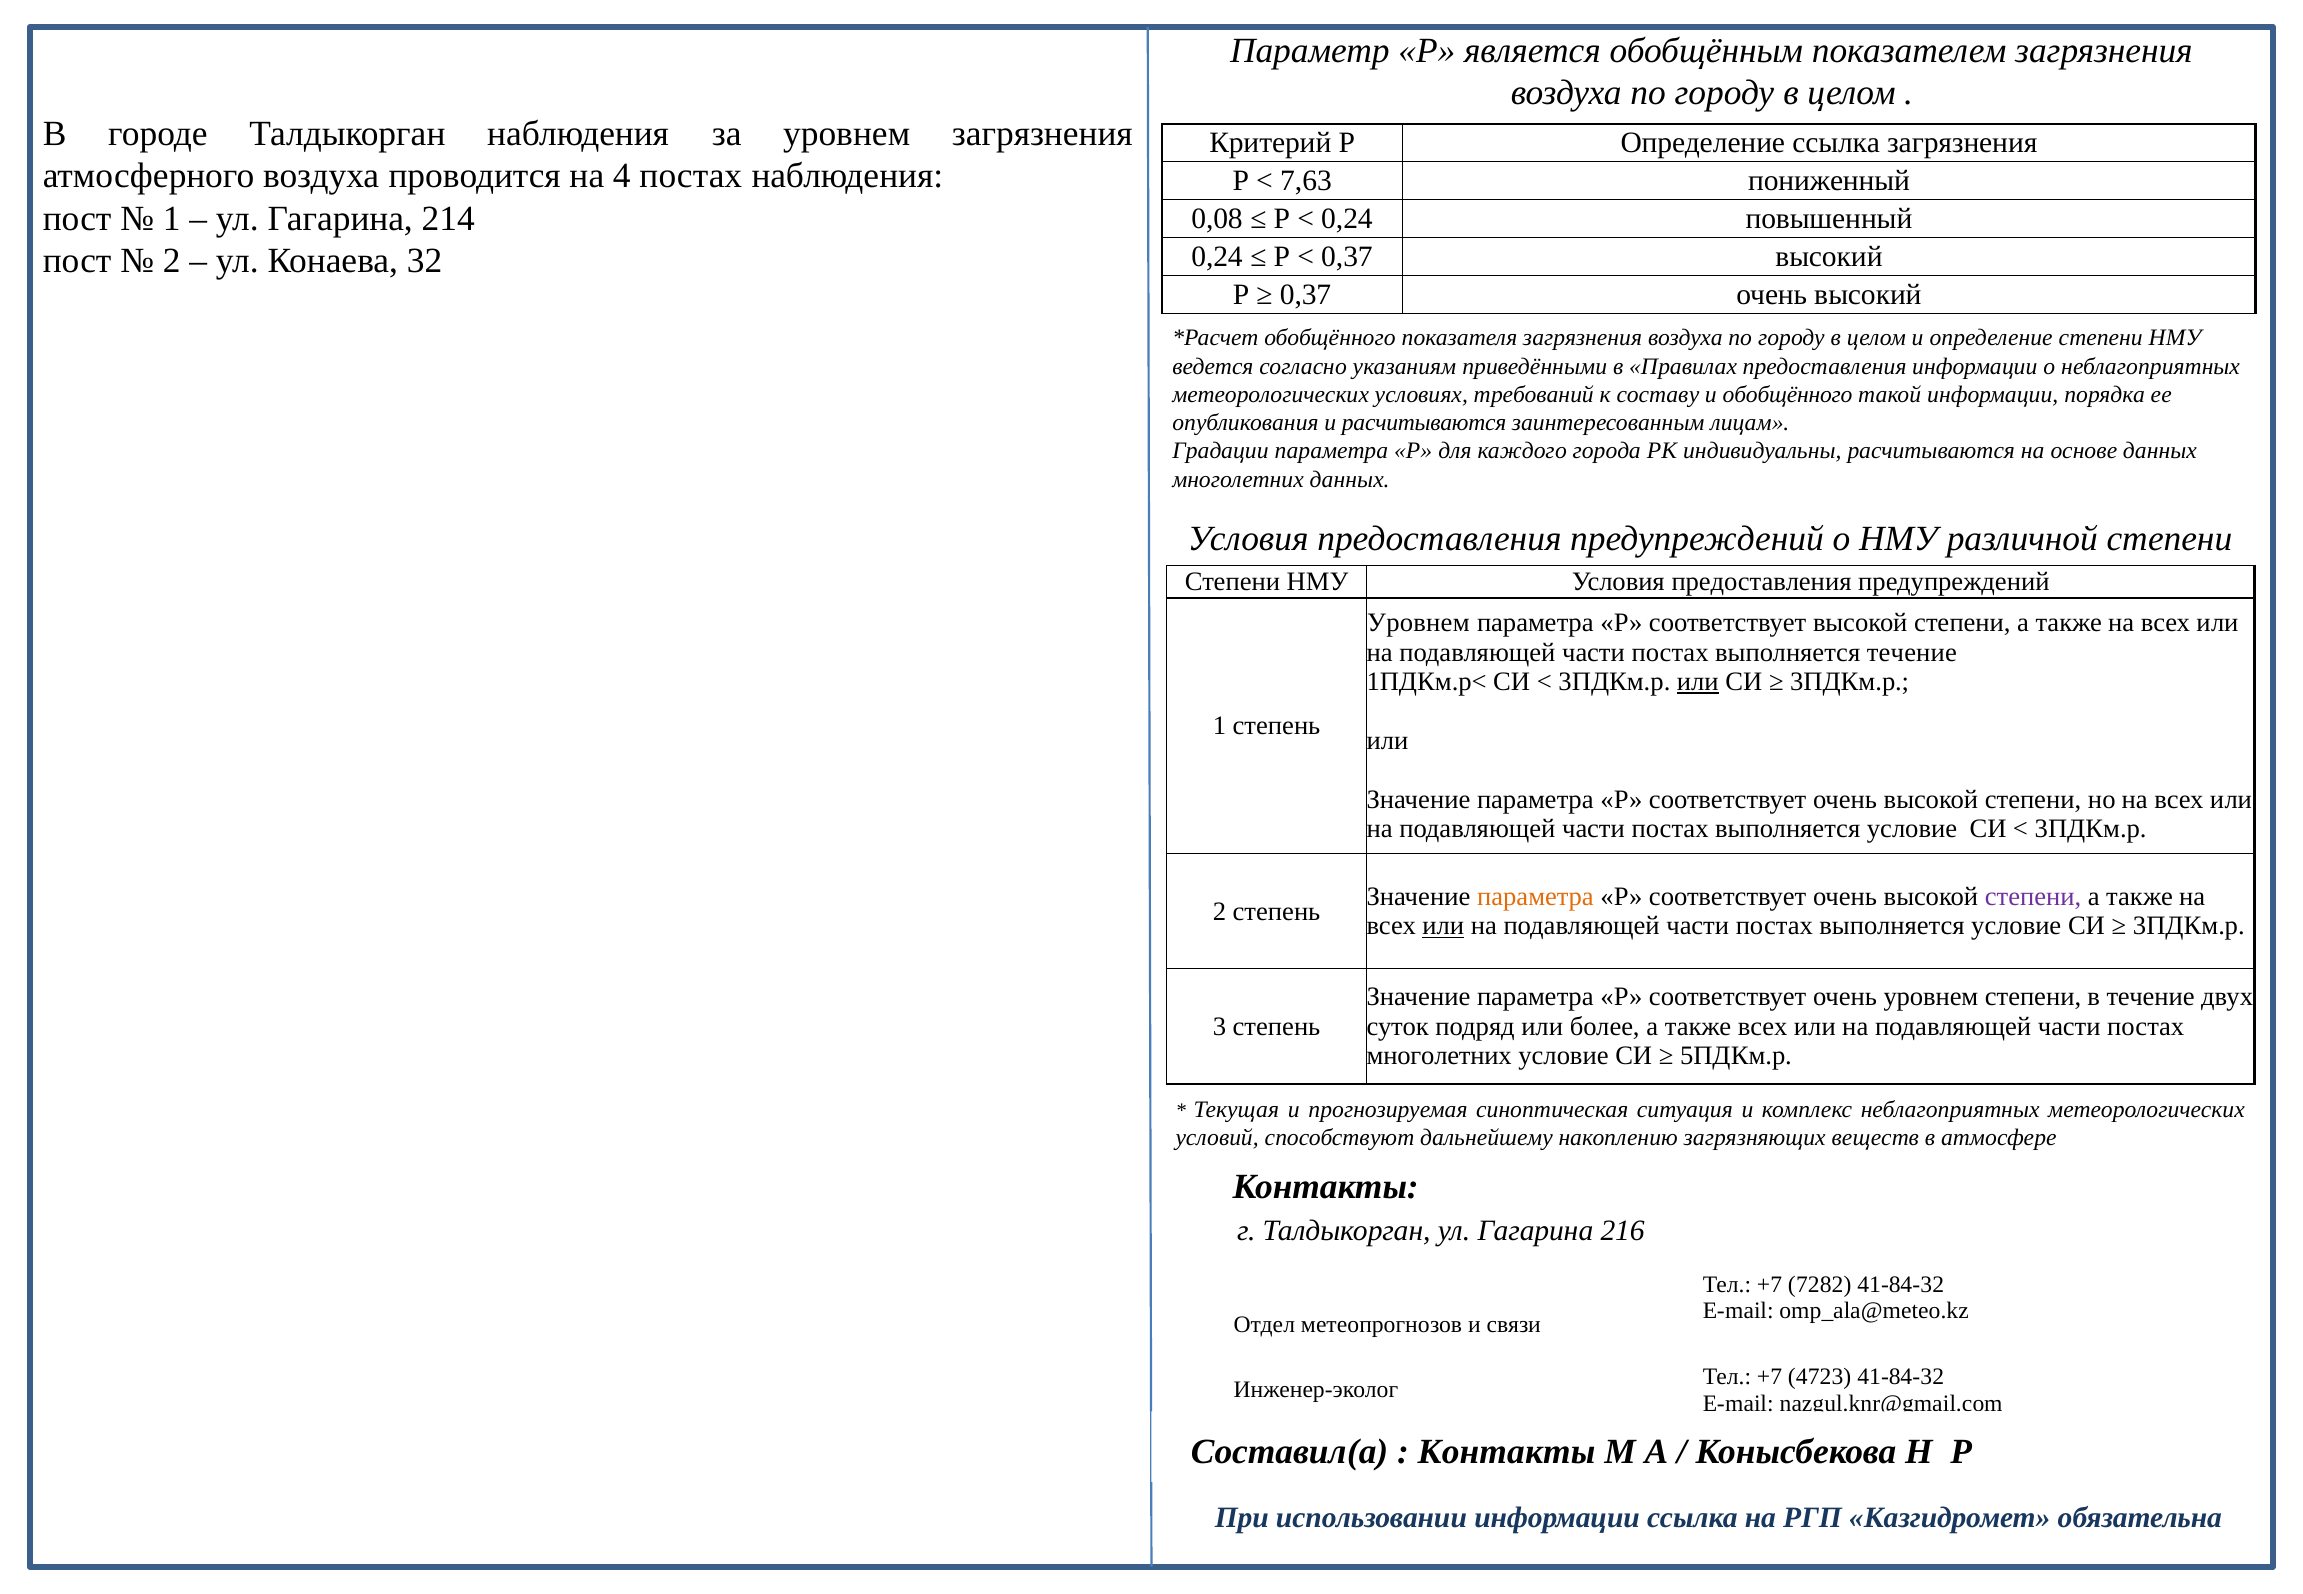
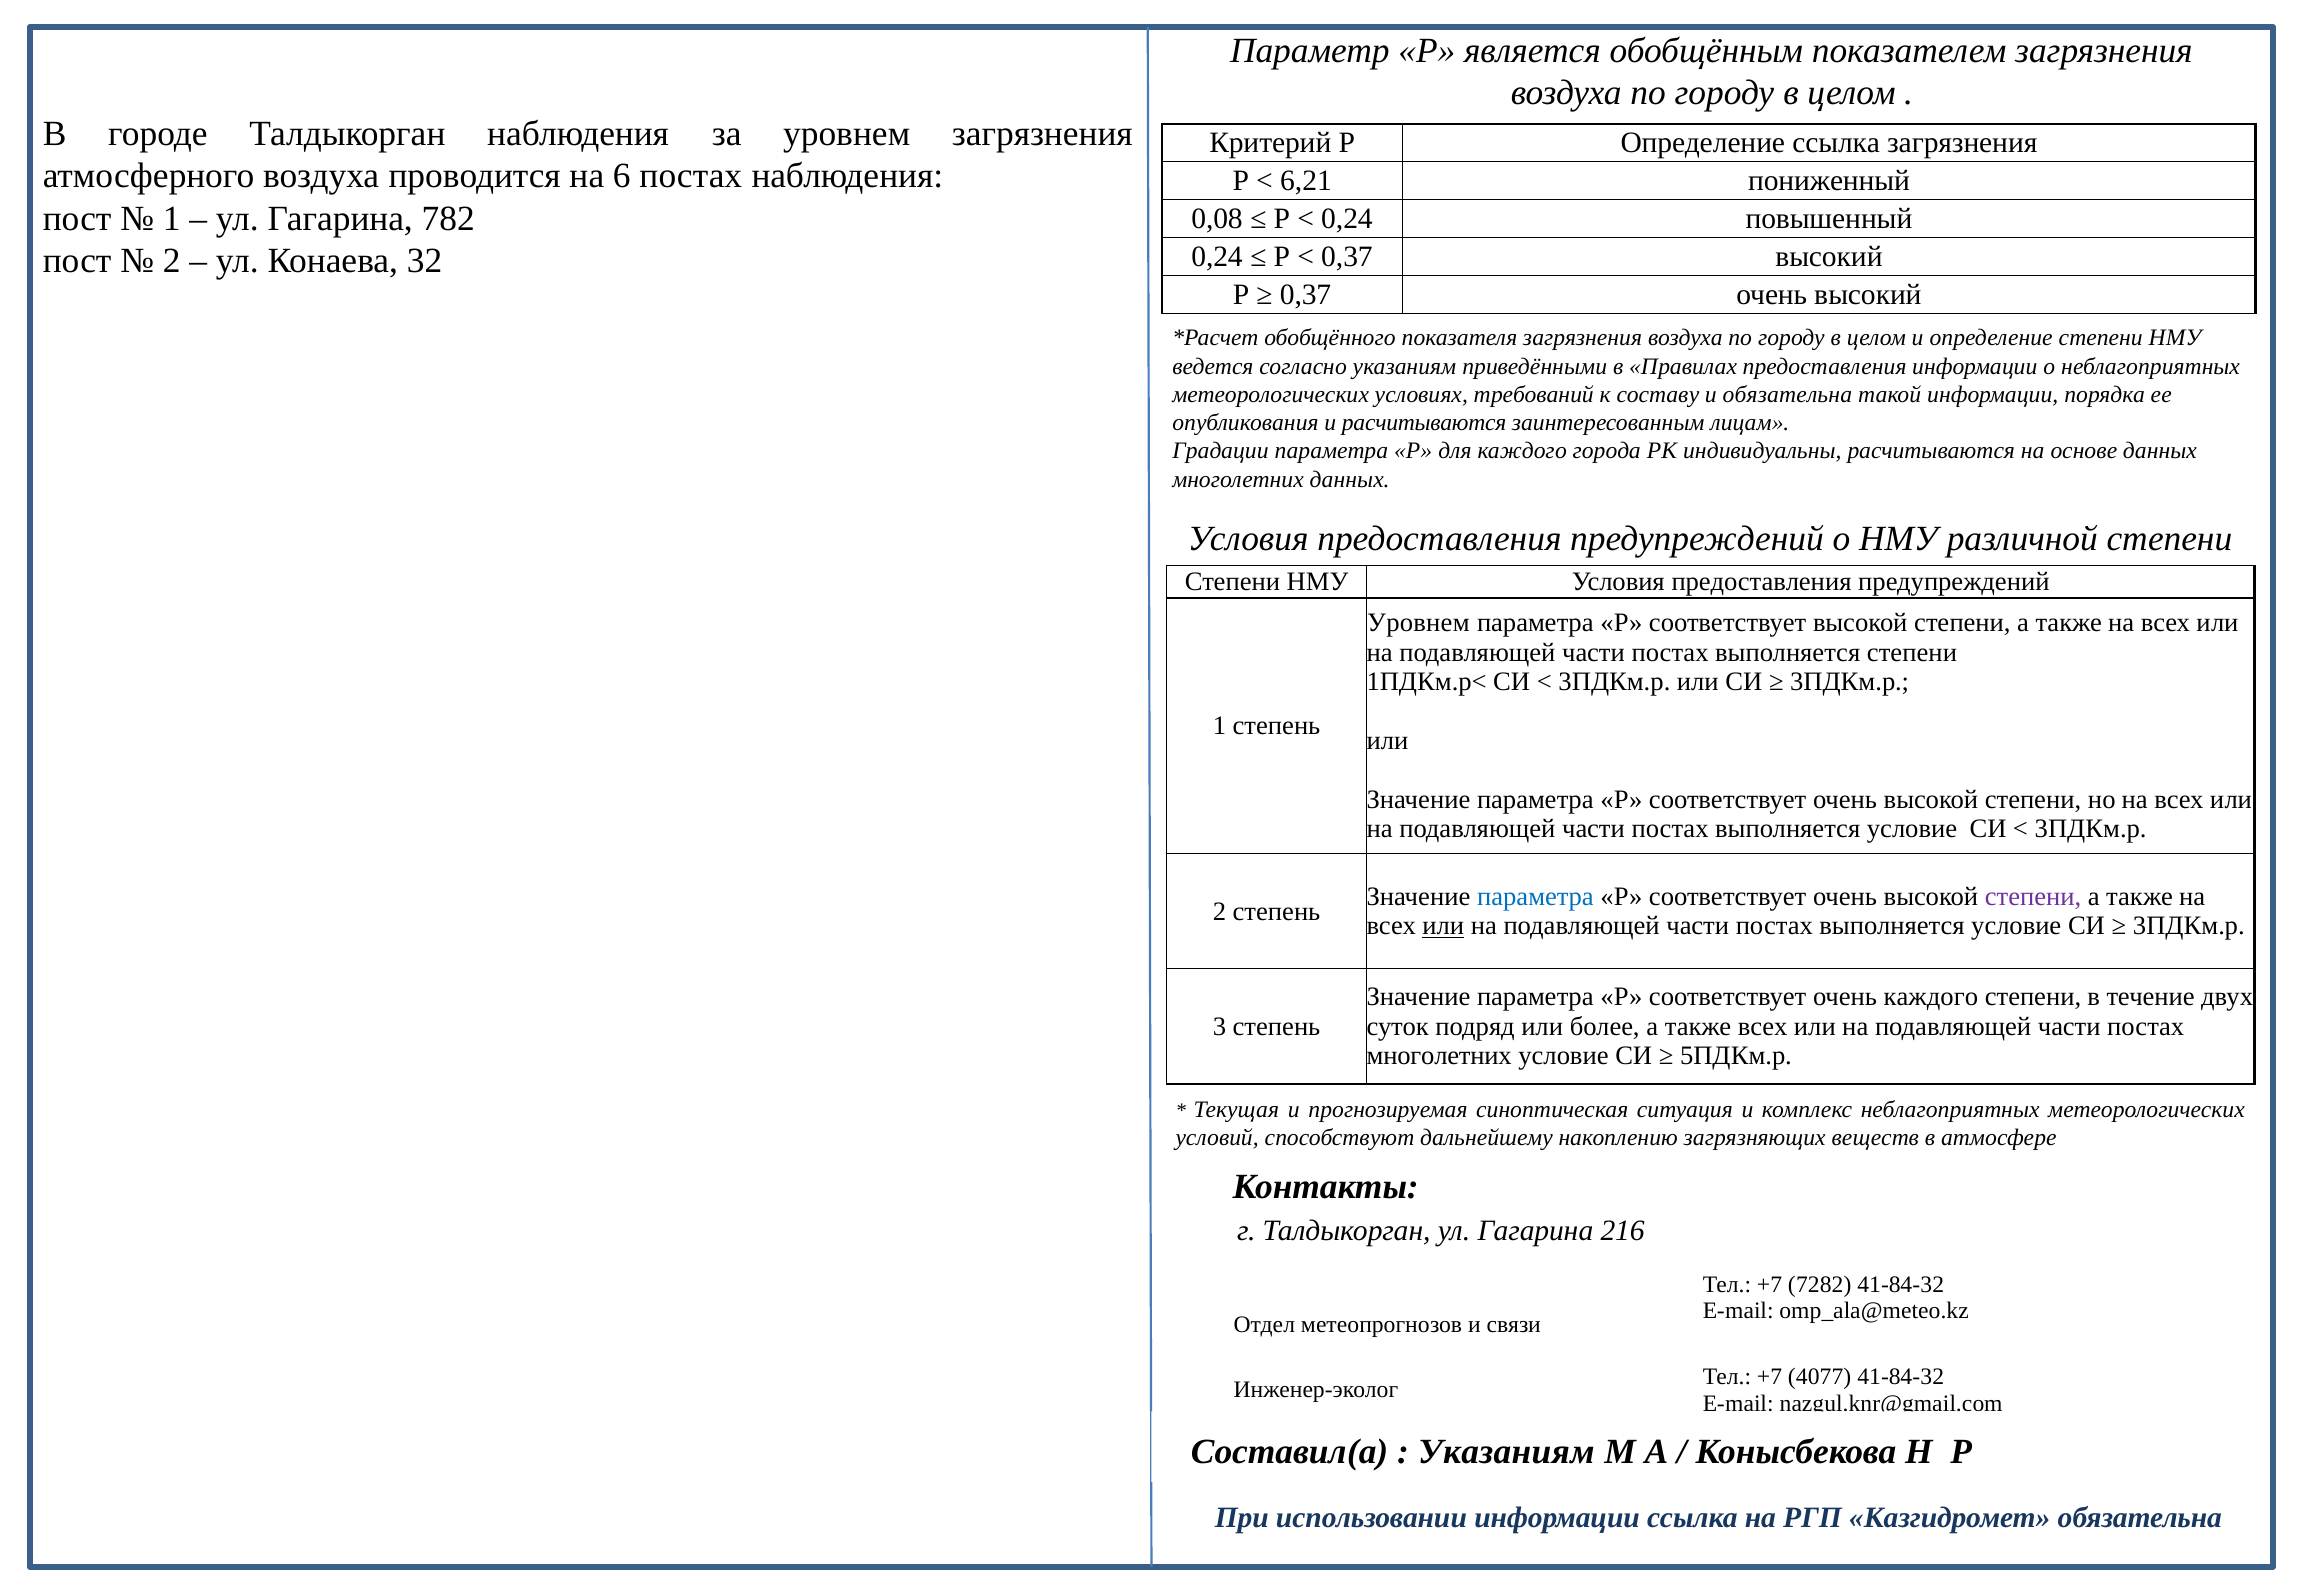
4: 4 -> 6
7,63: 7,63 -> 6,21
214: 214 -> 782
и обобщённого: обобщённого -> обязательна
выполняется течение: течение -> степени
или at (1698, 682) underline: present -> none
параметра at (1535, 897) colour: orange -> blue
очень уровнем: уровнем -> каждого
4723: 4723 -> 4077
Контакты at (1506, 1452): Контакты -> Указаниям
